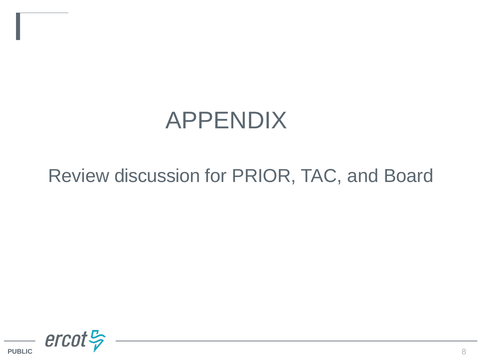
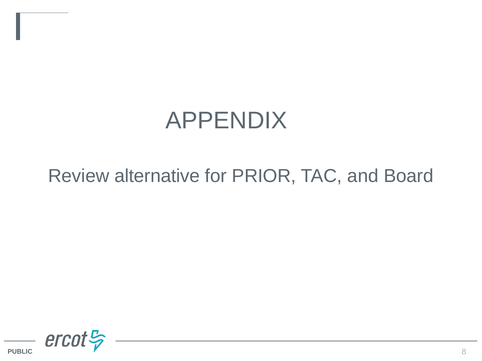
discussion: discussion -> alternative
